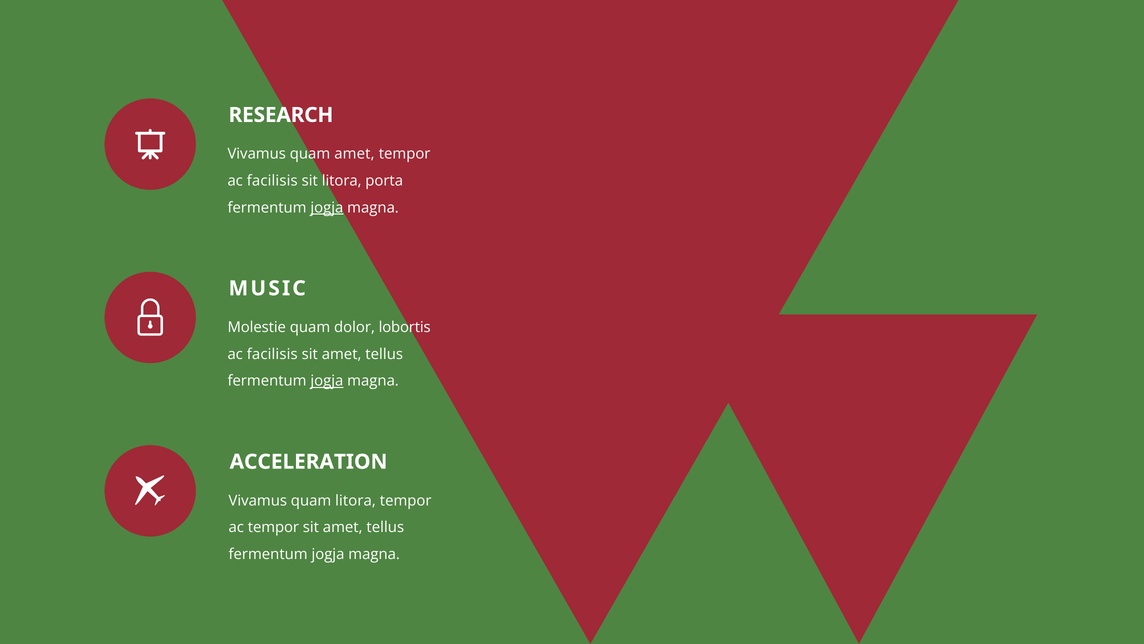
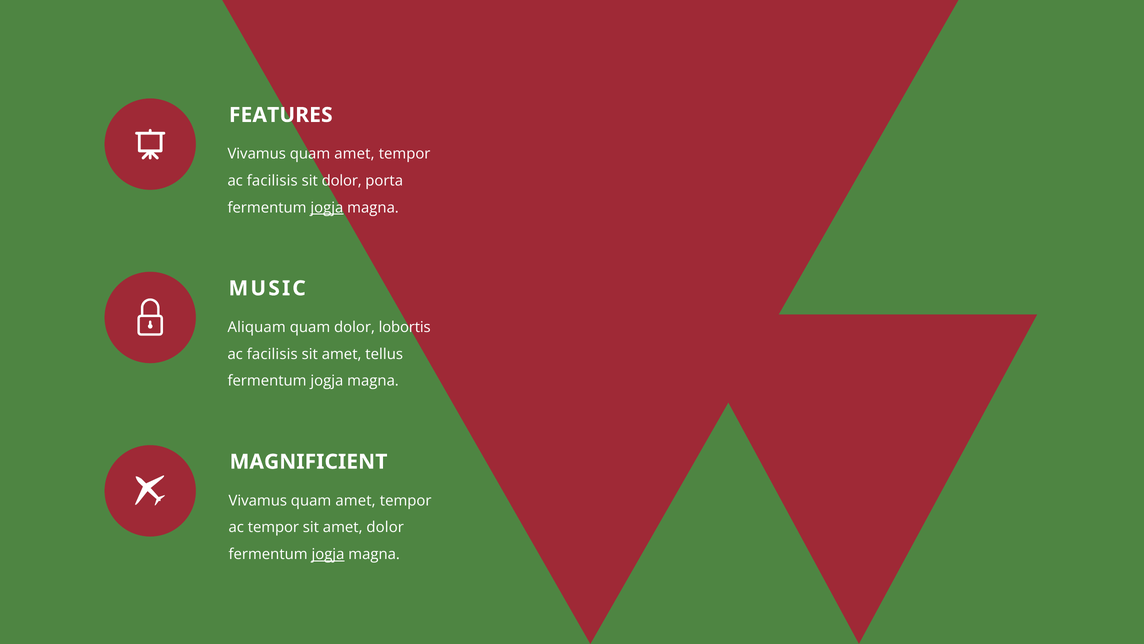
RESEARCH: RESEARCH -> FEATURES
sit litora: litora -> dolor
Molestie: Molestie -> Aliquam
jogja at (327, 381) underline: present -> none
ACCELERATION: ACCELERATION -> MAGNIFICIENT
litora at (355, 500): litora -> amet
tellus at (385, 527): tellus -> dolor
jogja at (328, 554) underline: none -> present
